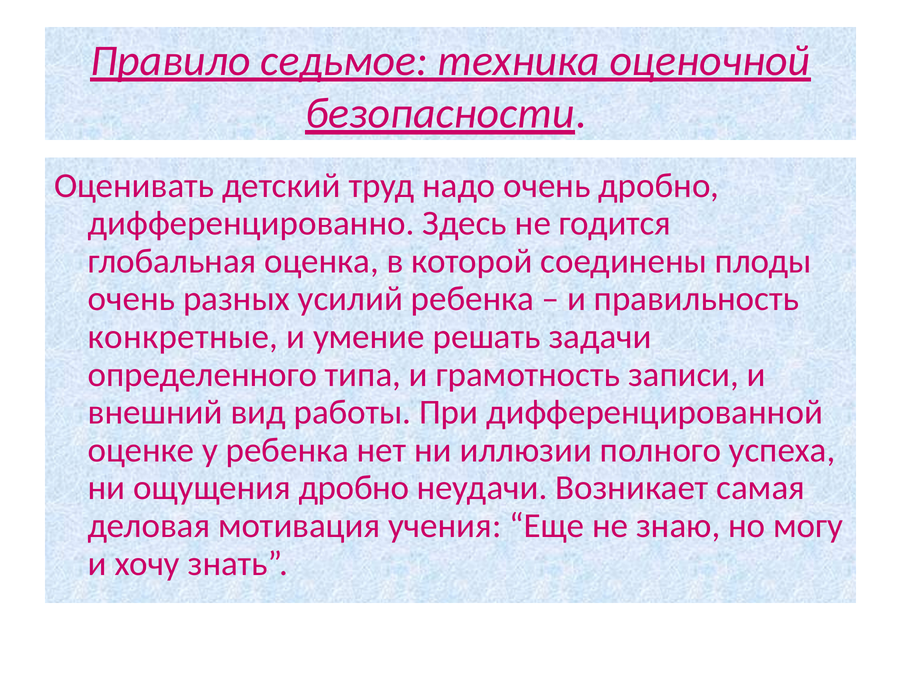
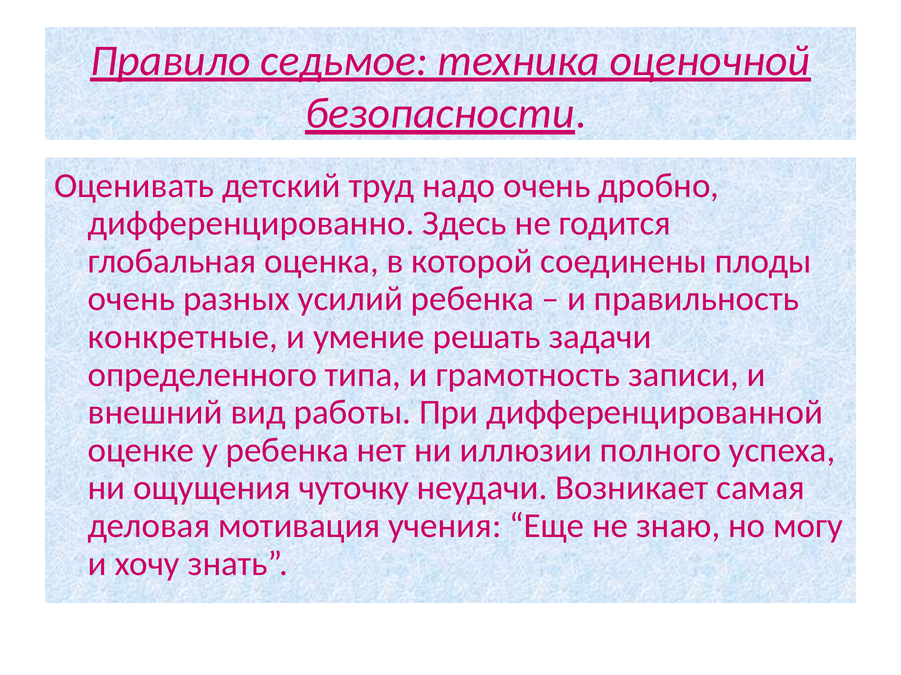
ощущения дробно: дробно -> чуточку
